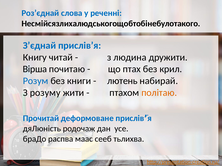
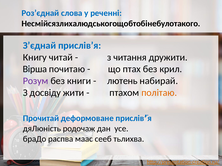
людина: людина -> читання
Розум colour: blue -> purple
розуму: розуму -> досвіду
